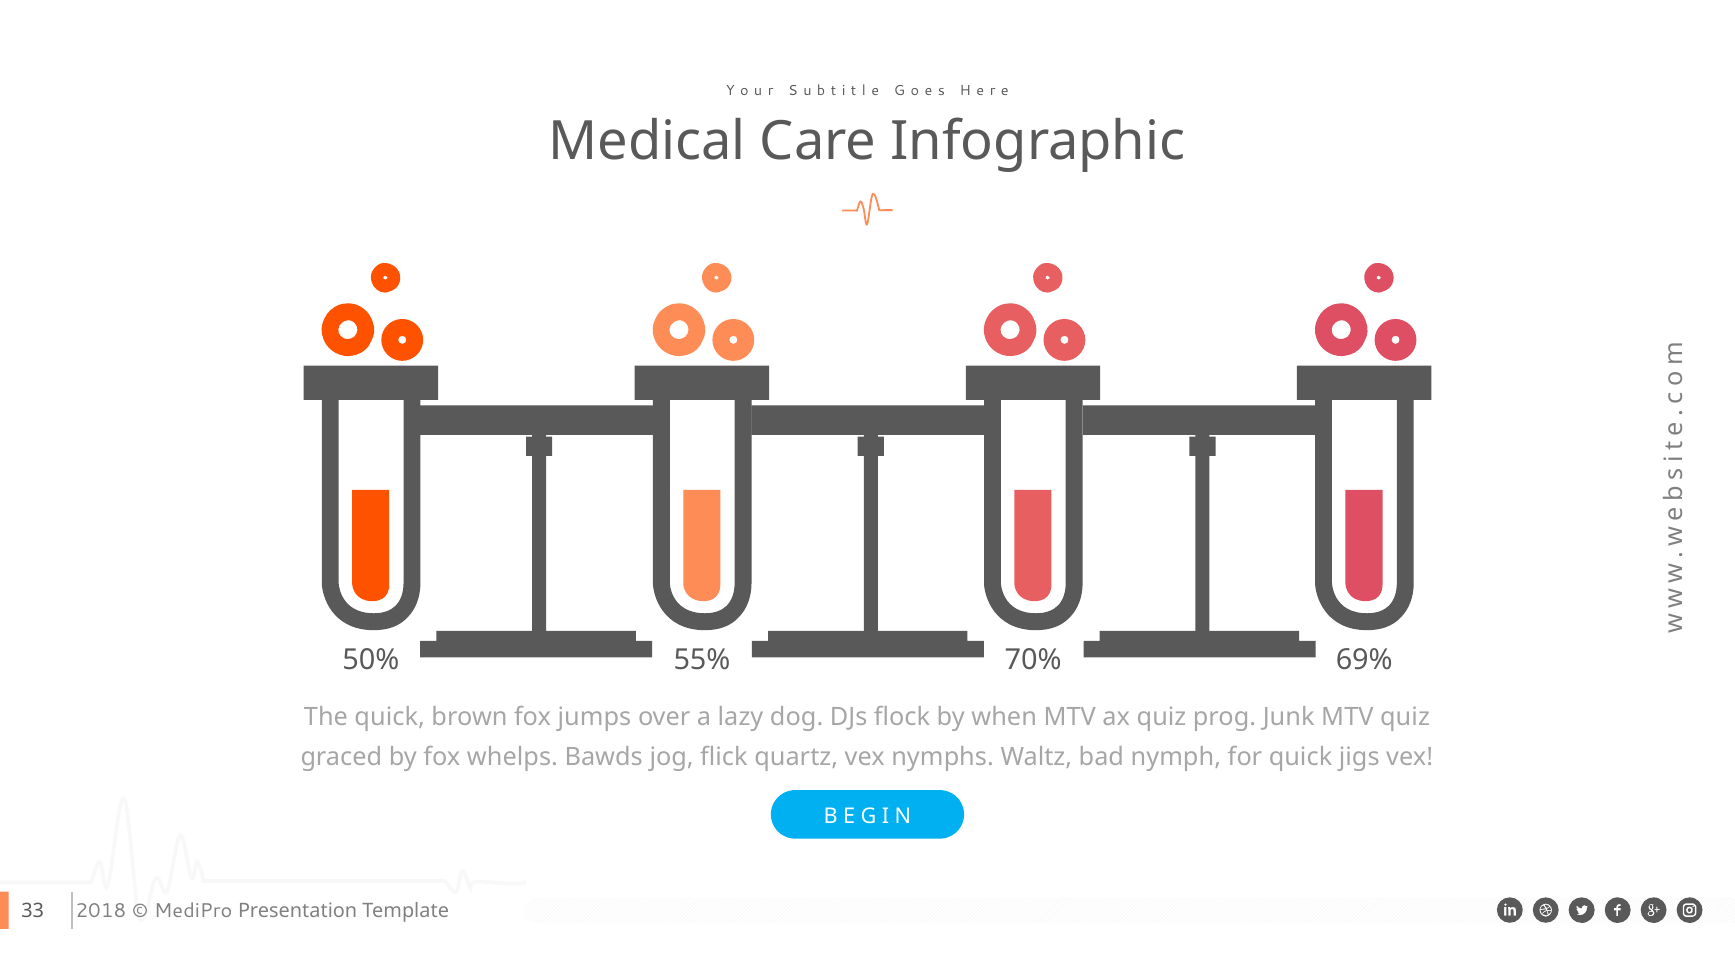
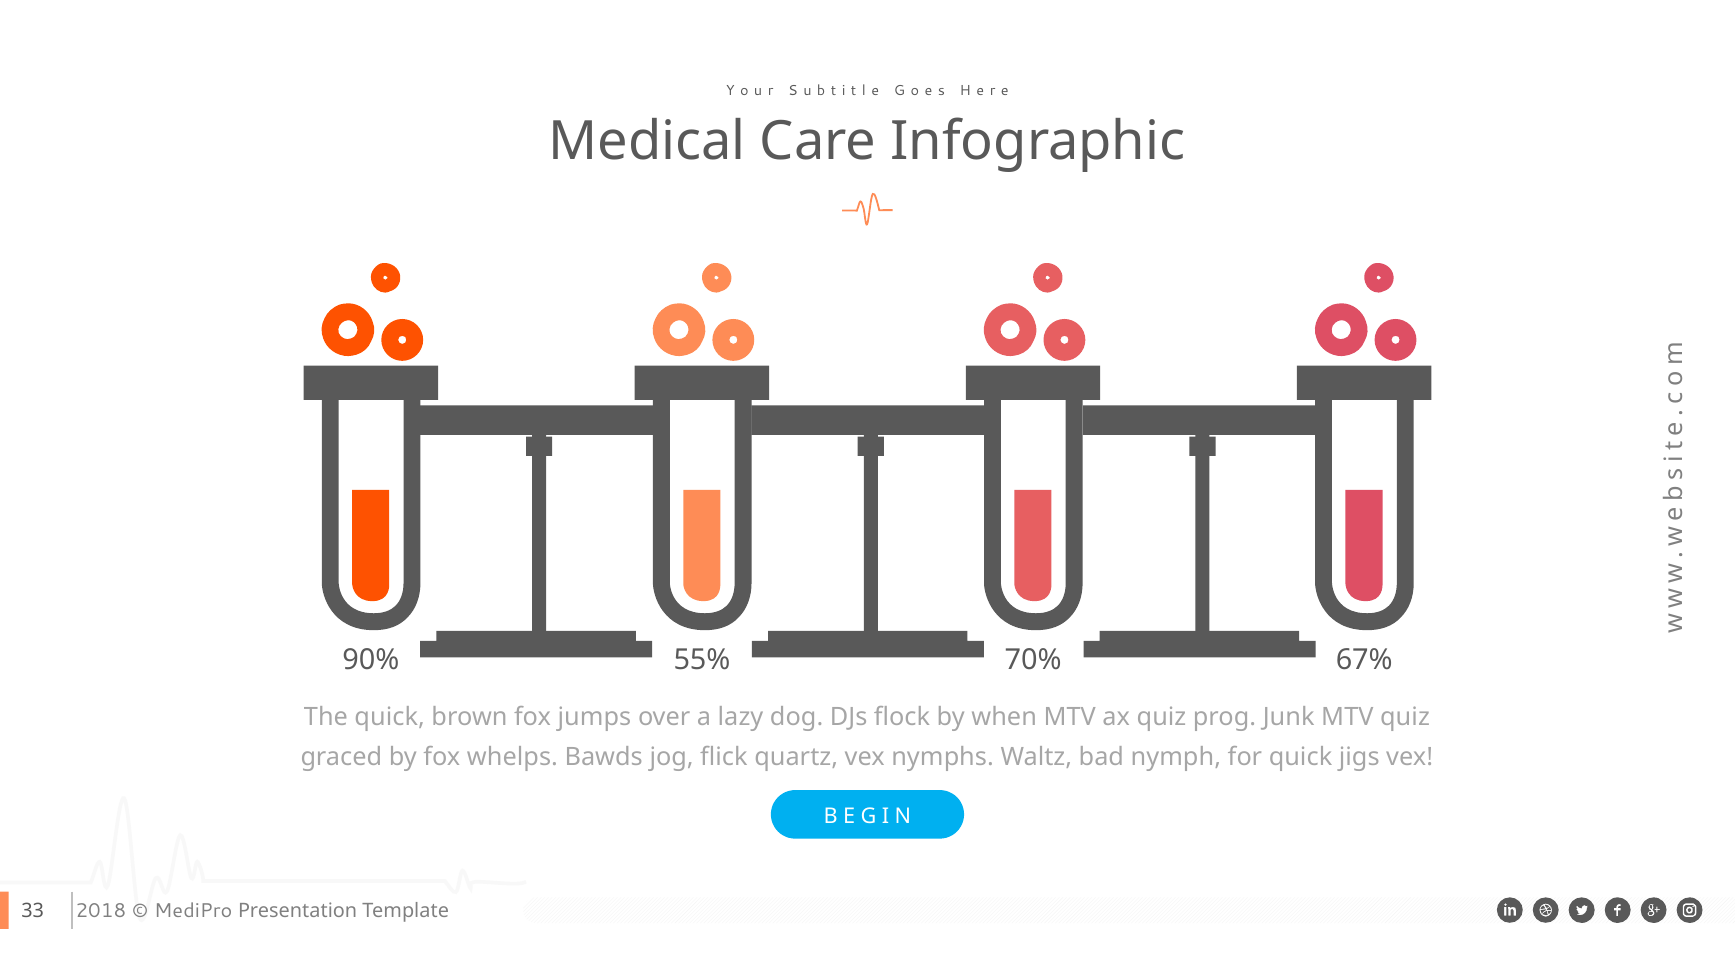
50%: 50% -> 90%
69%: 69% -> 67%
